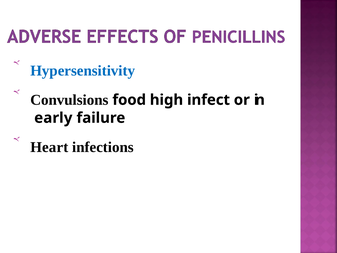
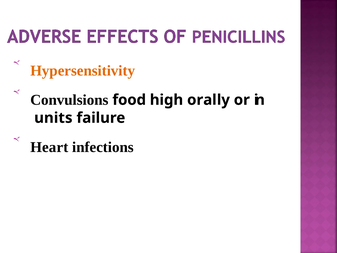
Hypersensitivity colour: blue -> orange
infect: infect -> orally
early: early -> units
